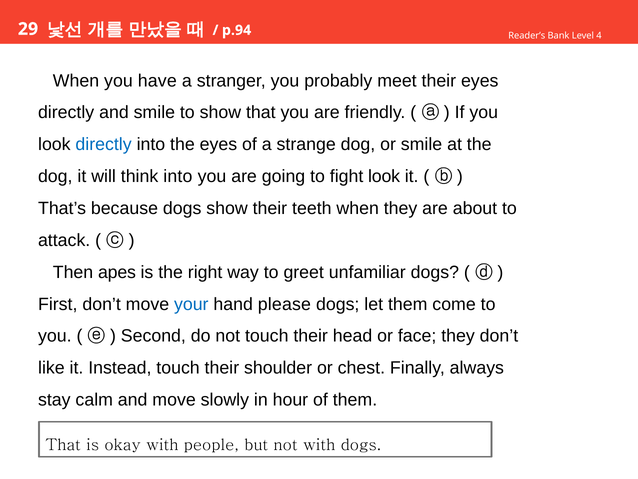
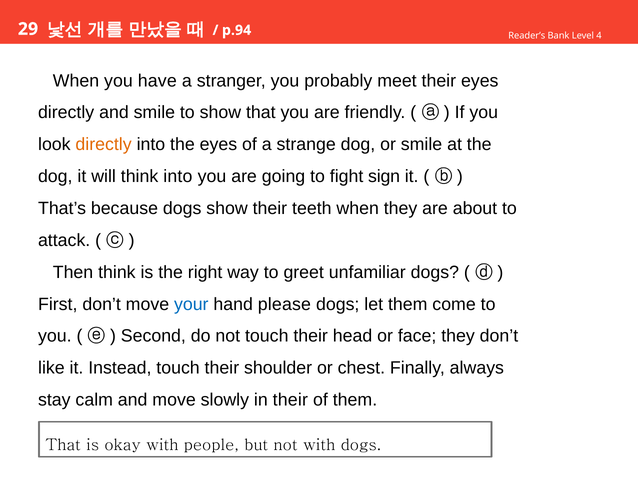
directly at (104, 144) colour: blue -> orange
fight look: look -> sign
Then apes: apes -> think
in hour: hour -> their
